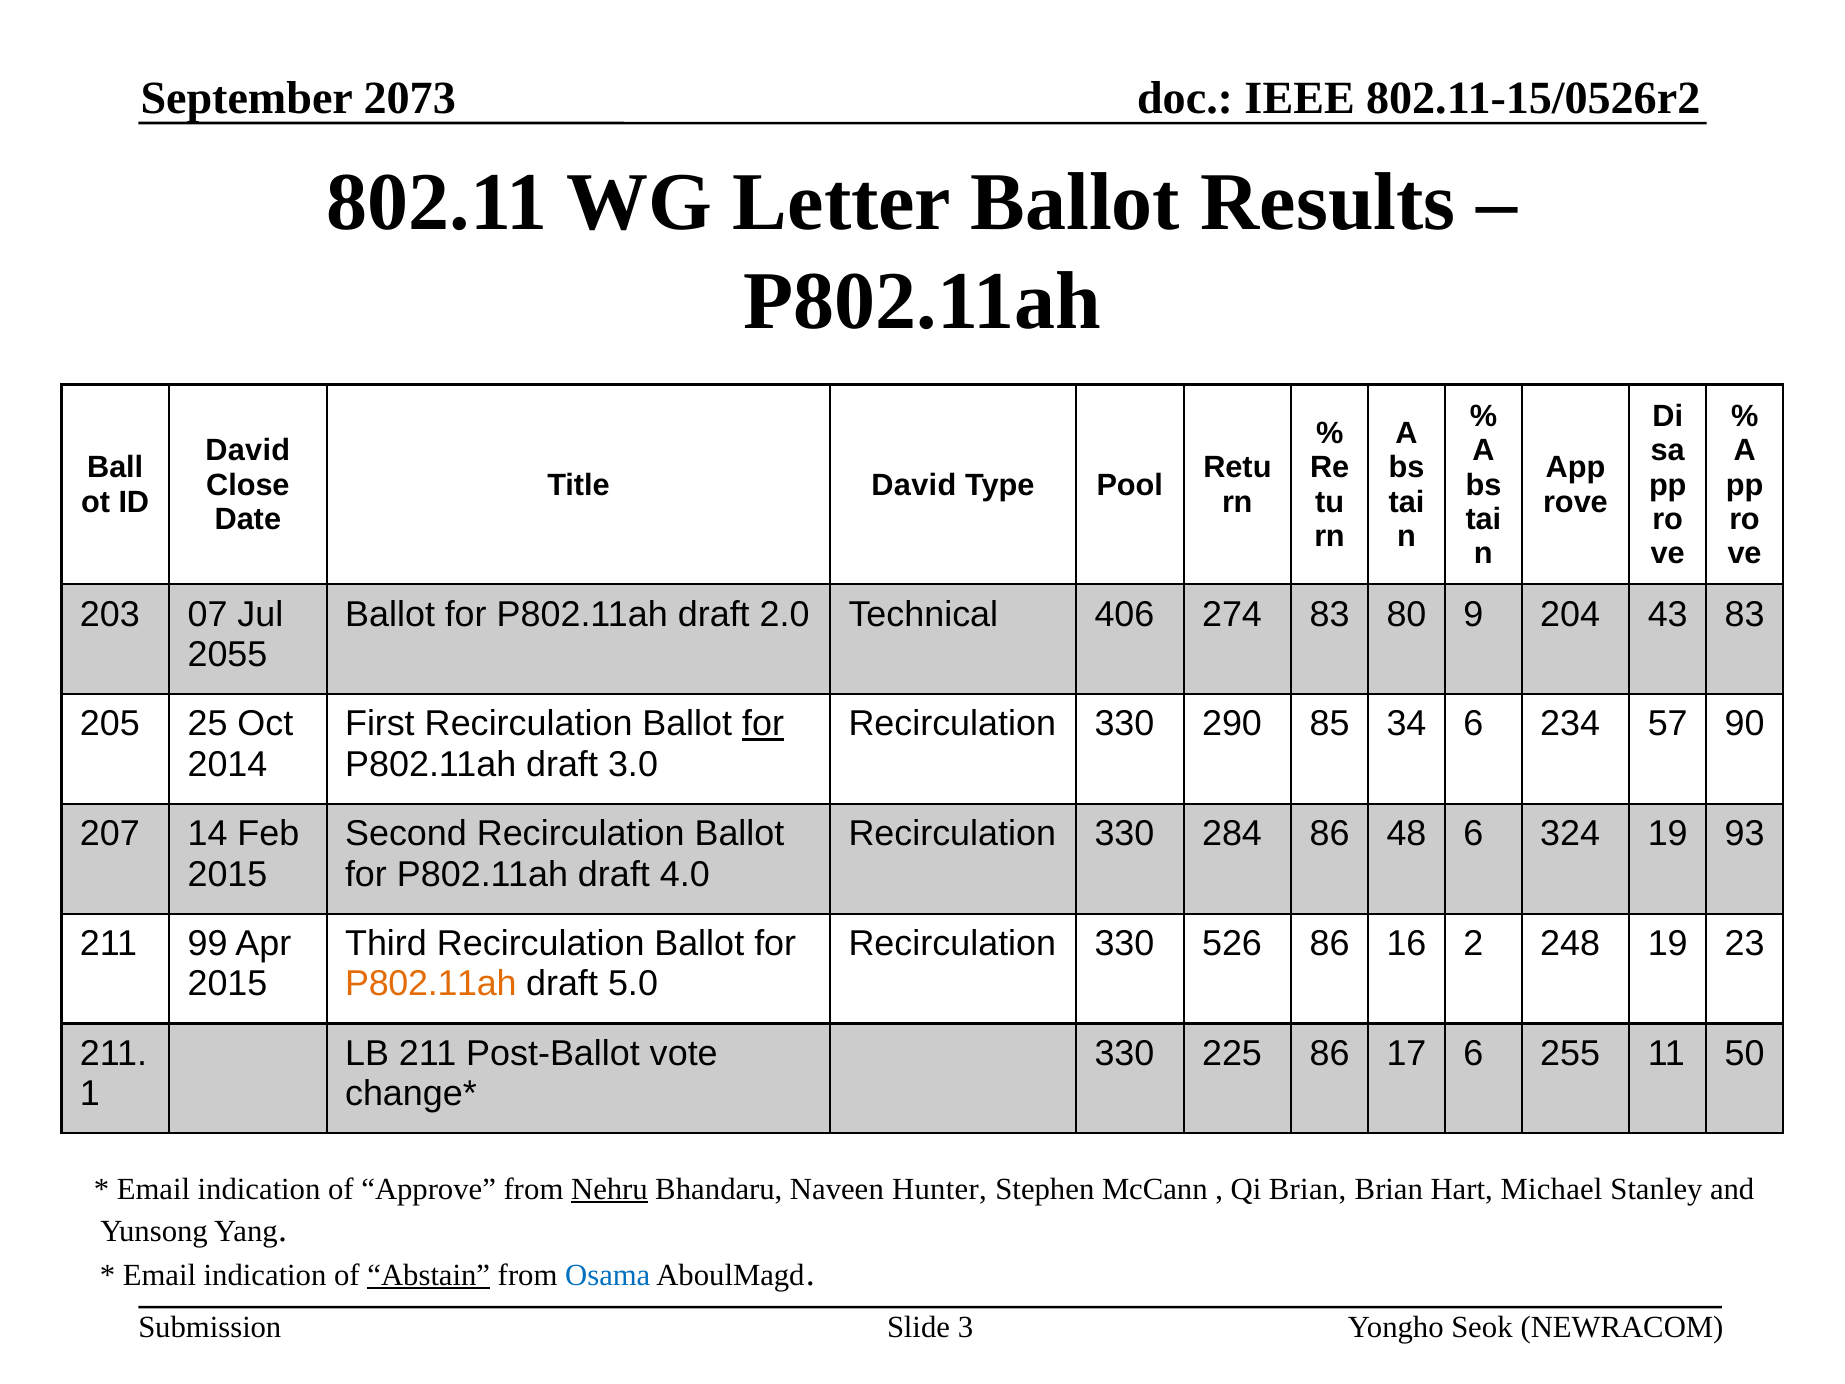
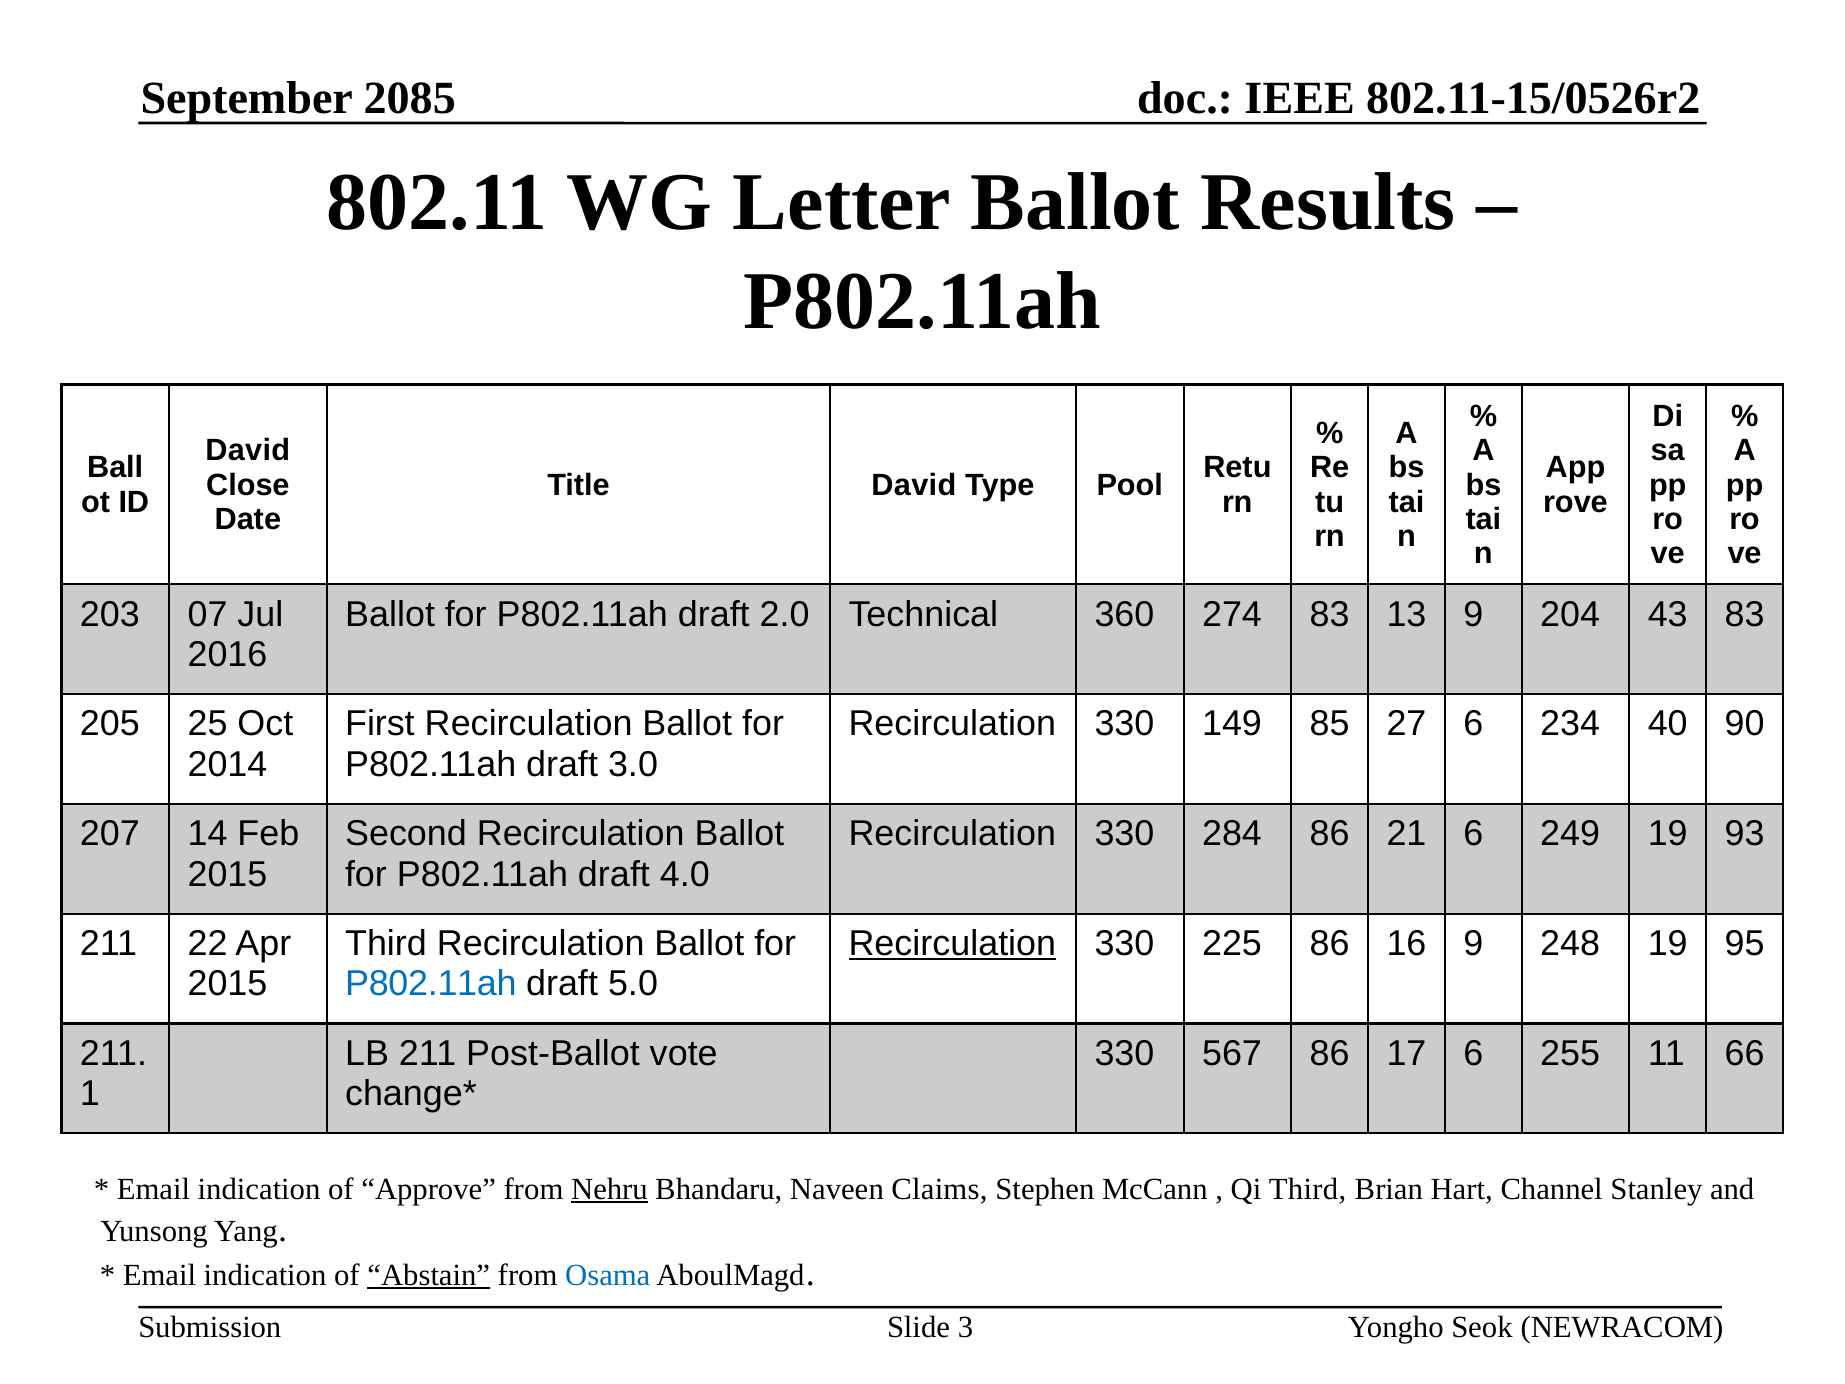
2073: 2073 -> 2085
406: 406 -> 360
80: 80 -> 13
2055: 2055 -> 2016
for at (763, 724) underline: present -> none
290: 290 -> 149
34: 34 -> 27
57: 57 -> 40
48: 48 -> 21
324: 324 -> 249
99: 99 -> 22
Recirculation at (952, 943) underline: none -> present
526: 526 -> 225
16 2: 2 -> 9
23: 23 -> 95
P802.11ah at (431, 984) colour: orange -> blue
225: 225 -> 567
50: 50 -> 66
Hunter: Hunter -> Claims
Qi Brian: Brian -> Third
Michael: Michael -> Channel
